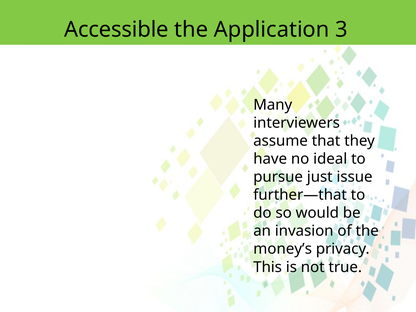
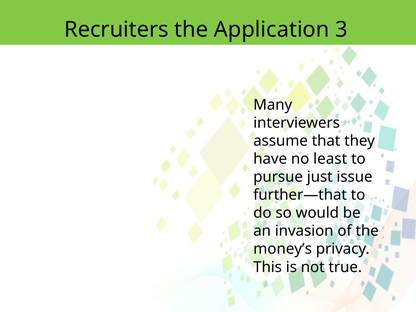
Accessible: Accessible -> Recruiters
ideal: ideal -> least
